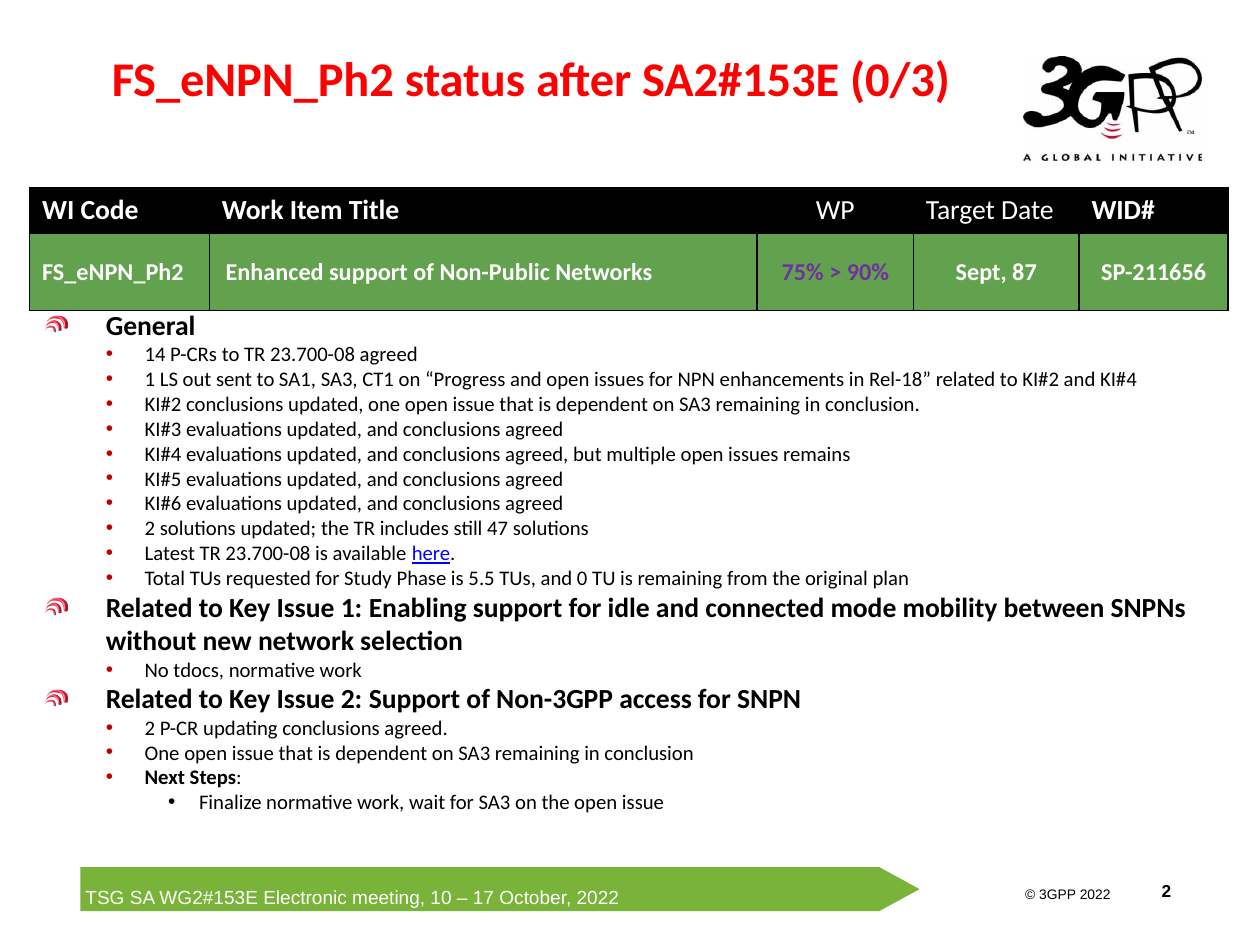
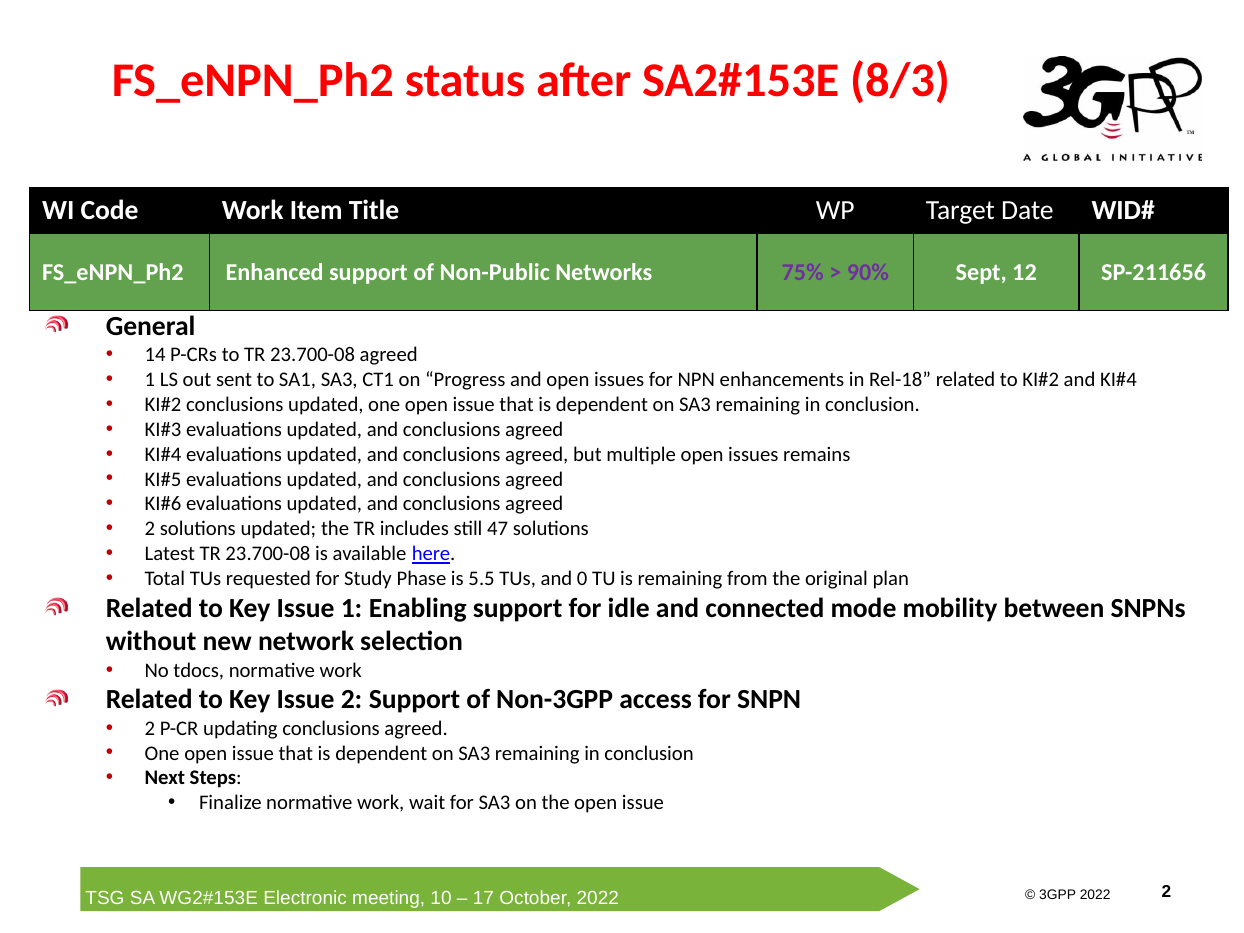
0/3: 0/3 -> 8/3
87: 87 -> 12
